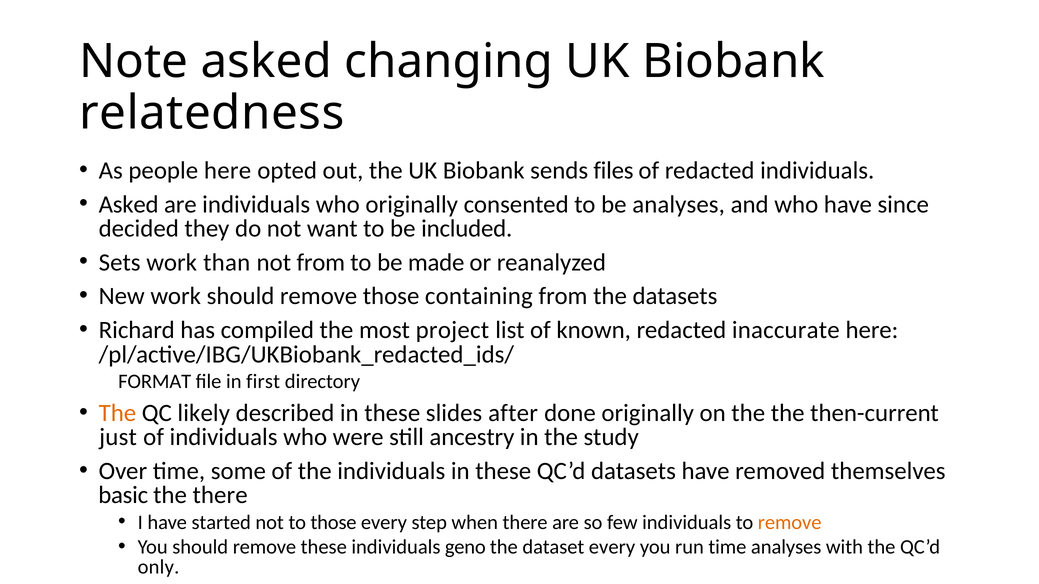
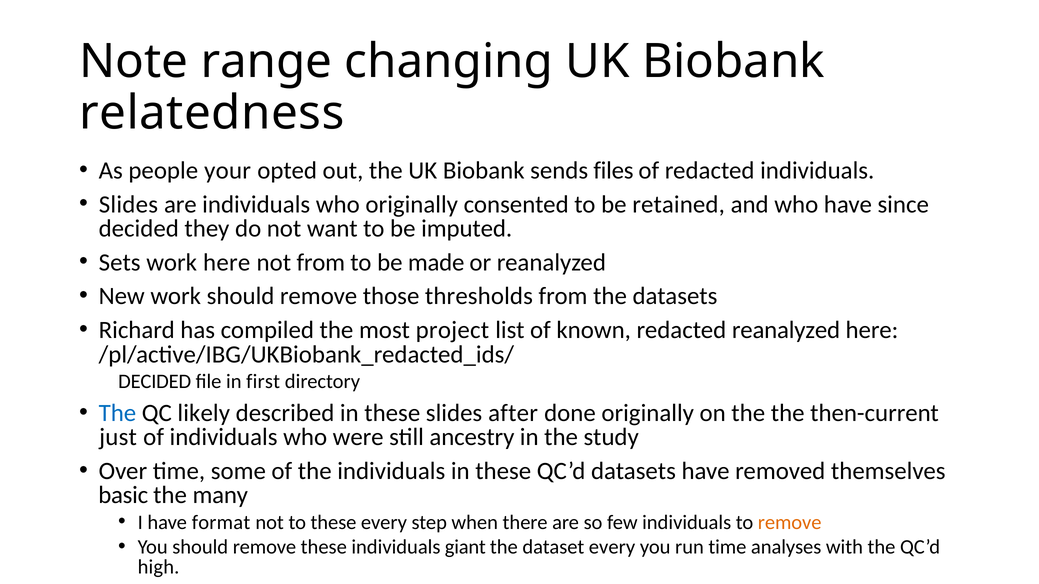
Note asked: asked -> range
people here: here -> your
Asked at (129, 205): Asked -> Slides
be analyses: analyses -> retained
included: included -> imputed
work than: than -> here
containing: containing -> thresholds
redacted inaccurate: inaccurate -> reanalyzed
FORMAT at (155, 382): FORMAT -> DECIDED
The at (117, 413) colour: orange -> blue
the there: there -> many
started: started -> format
to those: those -> these
geno: geno -> giant
only: only -> high
